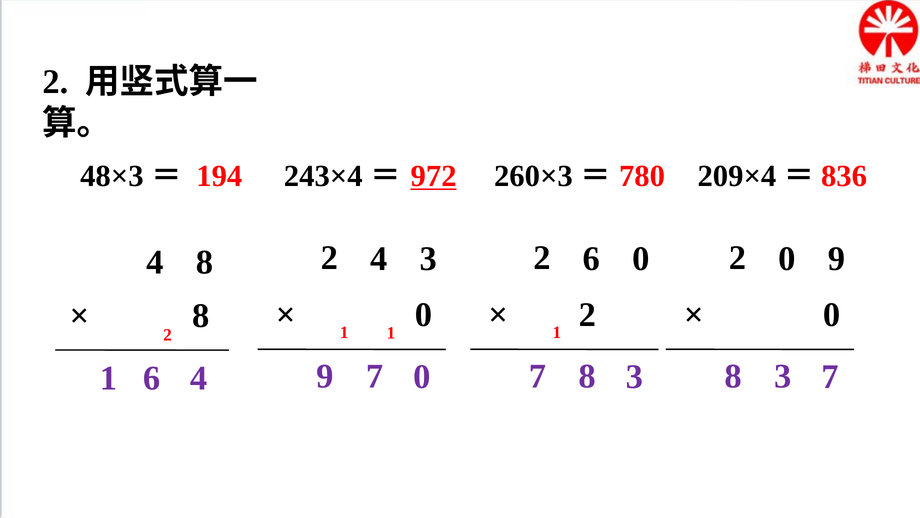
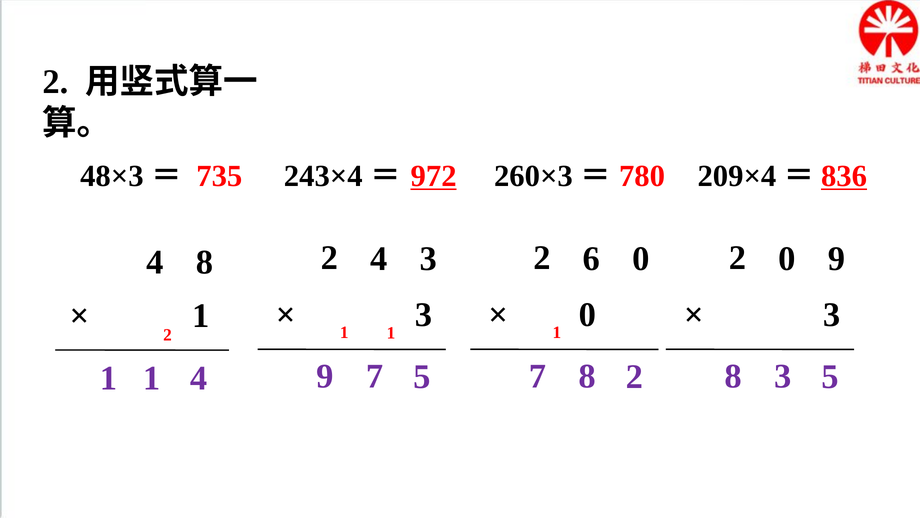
194: 194 -> 735
836 underline: none -> present
0 at (423, 314): 0 -> 3
2 at (587, 314): 2 -> 0
0 at (832, 314): 0 -> 3
8 at (201, 315): 8 -> 1
9 0: 0 -> 5
3 at (634, 377): 3 -> 2
8 7: 7 -> 5
1 6: 6 -> 1
